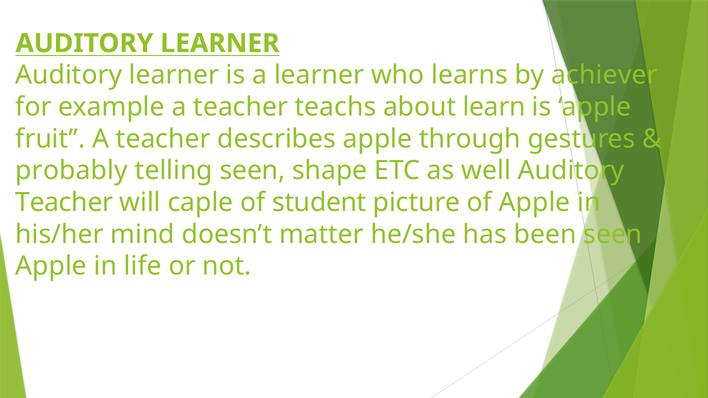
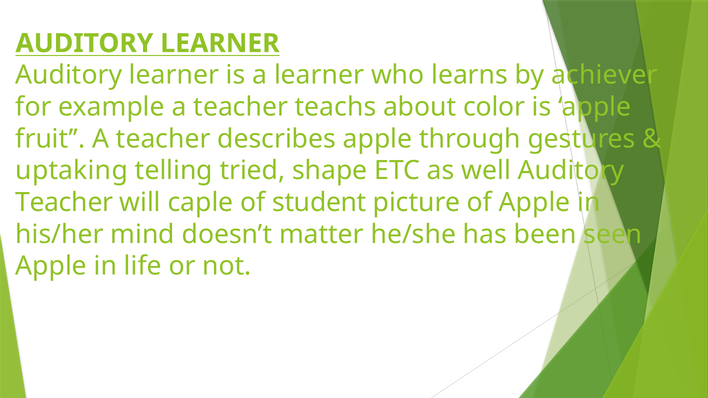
learn: learn -> color
probably: probably -> uptaking
telling seen: seen -> tried
